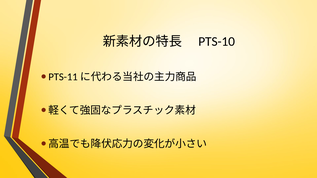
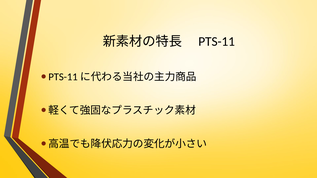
PTS-10: PTS-10 -> PTS-11
